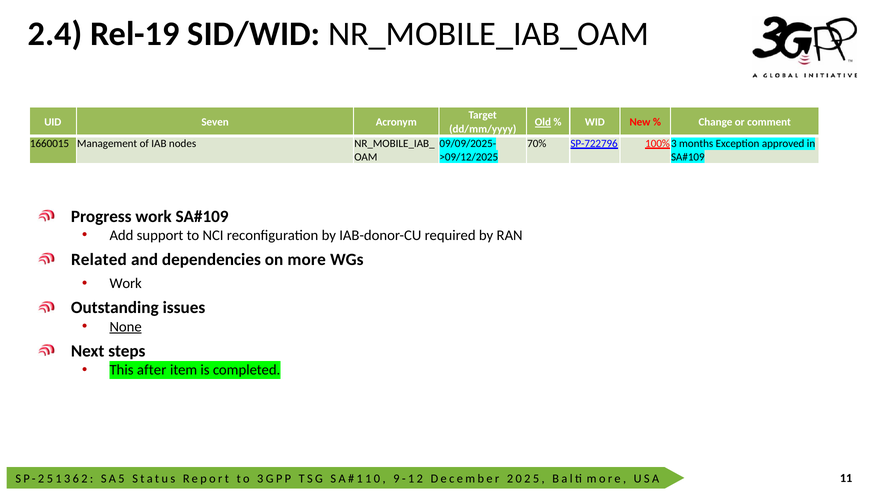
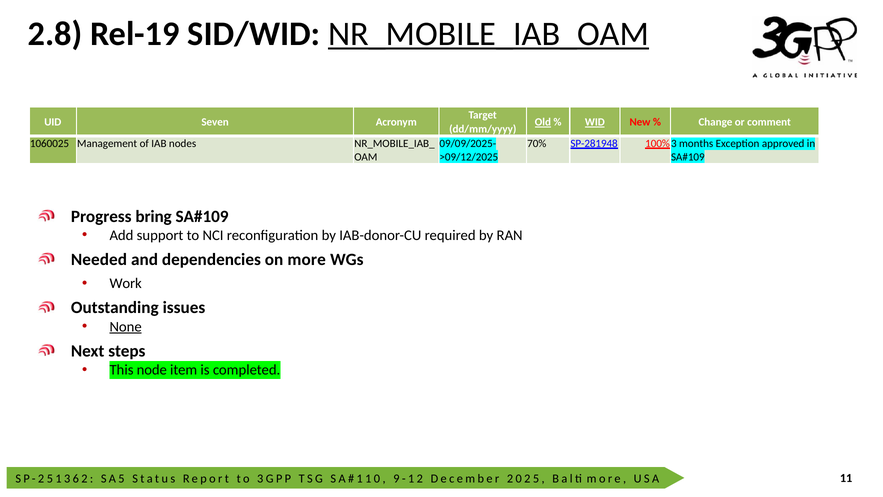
2.4: 2.4 -> 2.8
NR_MOBILE_IAB_OAM underline: none -> present
WID underline: none -> present
1660015: 1660015 -> 1060025
SP-722796: SP-722796 -> SP-281948
Progress work: work -> bring
Related: Related -> Needed
after: after -> node
